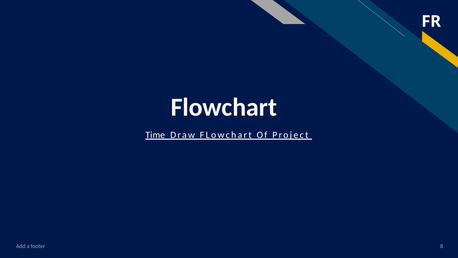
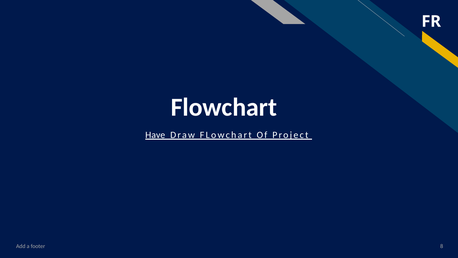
Time: Time -> Have
